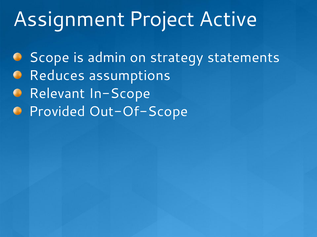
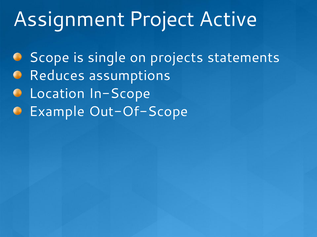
admin: admin -> single
strategy: strategy -> projects
Relevant: Relevant -> Location
Provided: Provided -> Example
